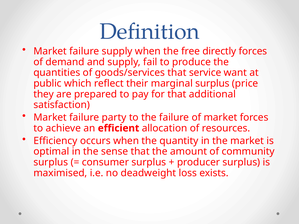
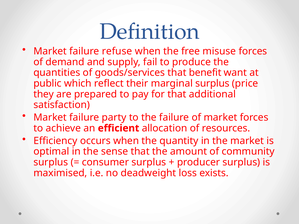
failure supply: supply -> refuse
directly: directly -> misuse
service: service -> benefit
